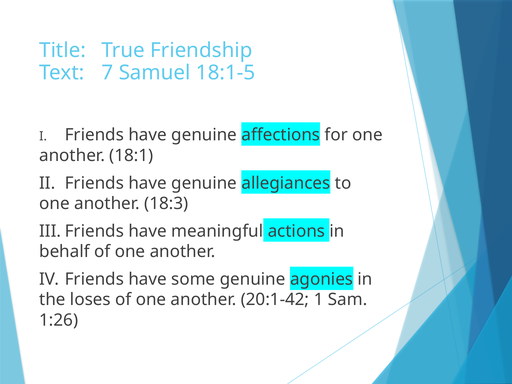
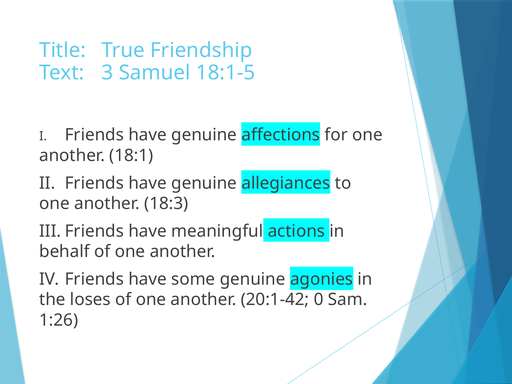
7: 7 -> 3
1: 1 -> 0
